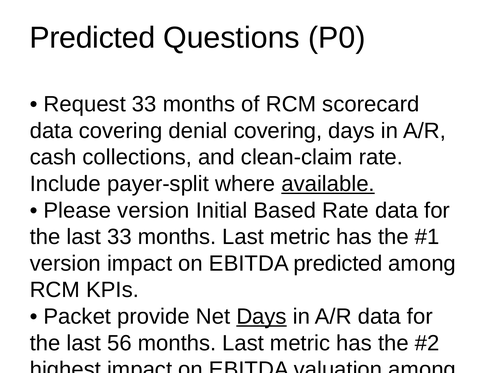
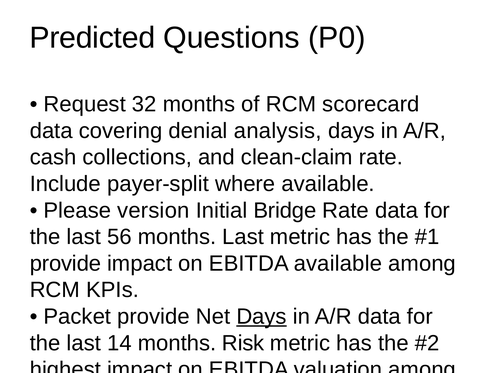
Request 33: 33 -> 32
denial covering: covering -> analysis
available at (328, 184) underline: present -> none
Based: Based -> Bridge
last 33: 33 -> 56
version at (65, 263): version -> provide
EBITDA predicted: predicted -> available
56: 56 -> 14
Last at (243, 343): Last -> Risk
